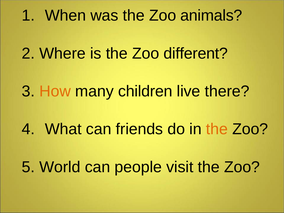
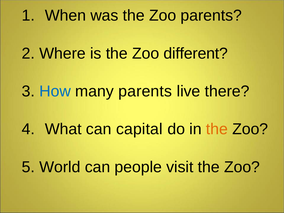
Zoo animals: animals -> parents
How colour: orange -> blue
many children: children -> parents
friends: friends -> capital
